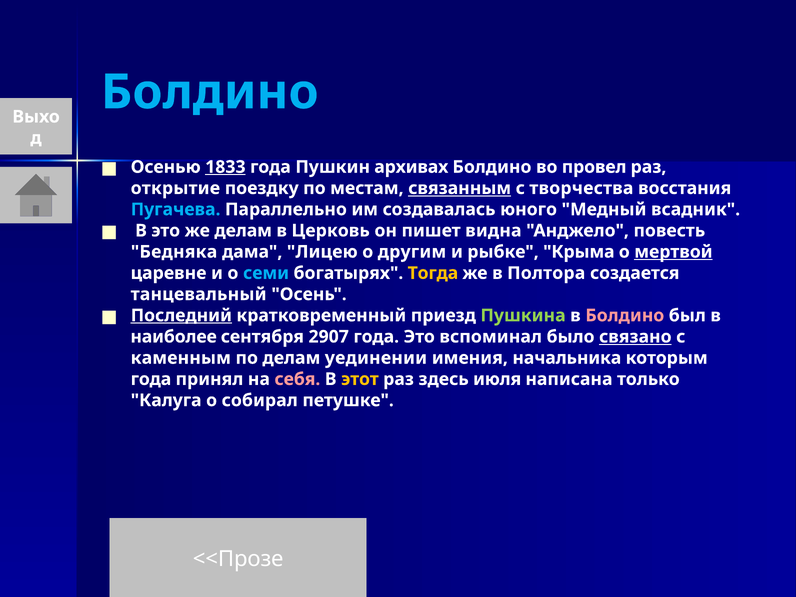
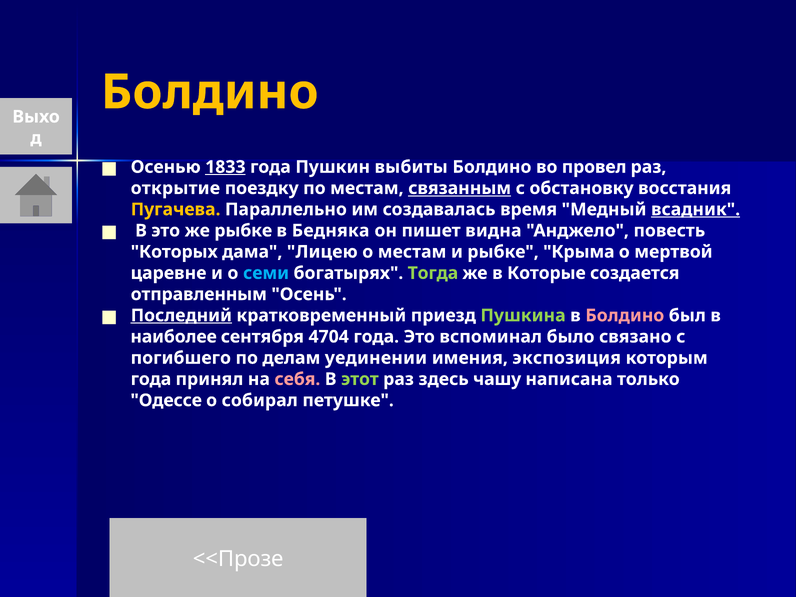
Болдино at (210, 92) colour: light blue -> yellow
архивах: архивах -> выбиты
творчества: творчества -> обстановку
Пугачева colour: light blue -> yellow
юного: юного -> время
всадник underline: none -> present
же делам: делам -> рыбке
Церковь: Церковь -> Бедняка
Бедняка: Бедняка -> Которых
о другим: другим -> местам
мертвой underline: present -> none
Тогда colour: yellow -> light green
Полтора: Полтора -> Которые
танцевальный: танцевальный -> отправленным
2907: 2907 -> 4704
связано underline: present -> none
каменным: каменным -> погибшего
начальника: начальника -> экспозиция
этот colour: yellow -> light green
июля: июля -> чашу
Калуга: Калуга -> Одессе
